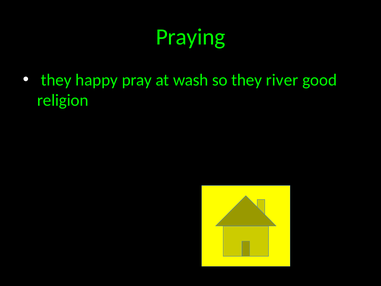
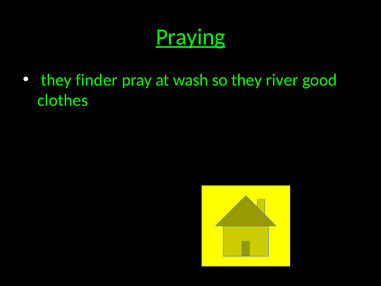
Praying underline: none -> present
happy: happy -> finder
religion: religion -> clothes
